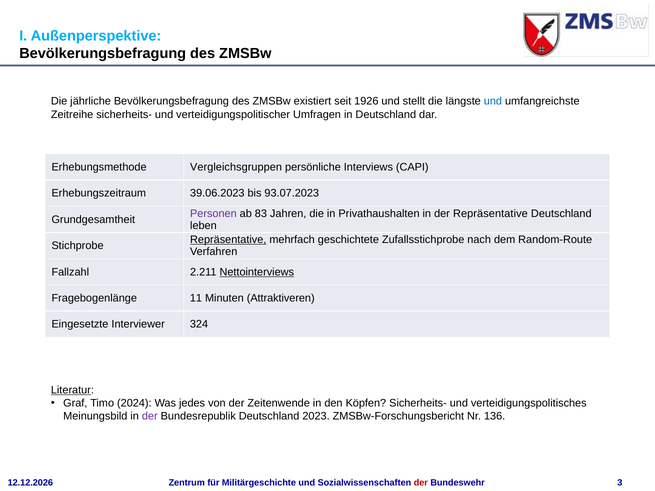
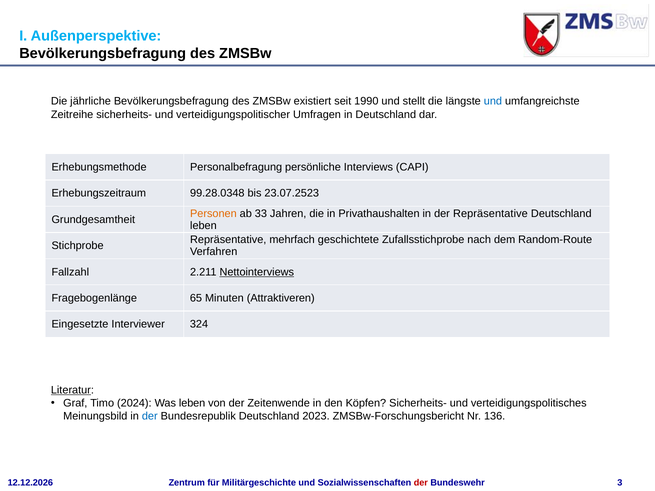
1926: 1926 -> 1990
Vergleichsgruppen: Vergleichsgruppen -> Personalbefragung
39.06.2023: 39.06.2023 -> 99.28.0348
93.07.2023: 93.07.2023 -> 23.07.2523
Personen colour: purple -> orange
83: 83 -> 33
Repräsentative at (228, 240) underline: present -> none
11: 11 -> 65
Was jedes: jedes -> leben
der at (150, 416) colour: purple -> blue
